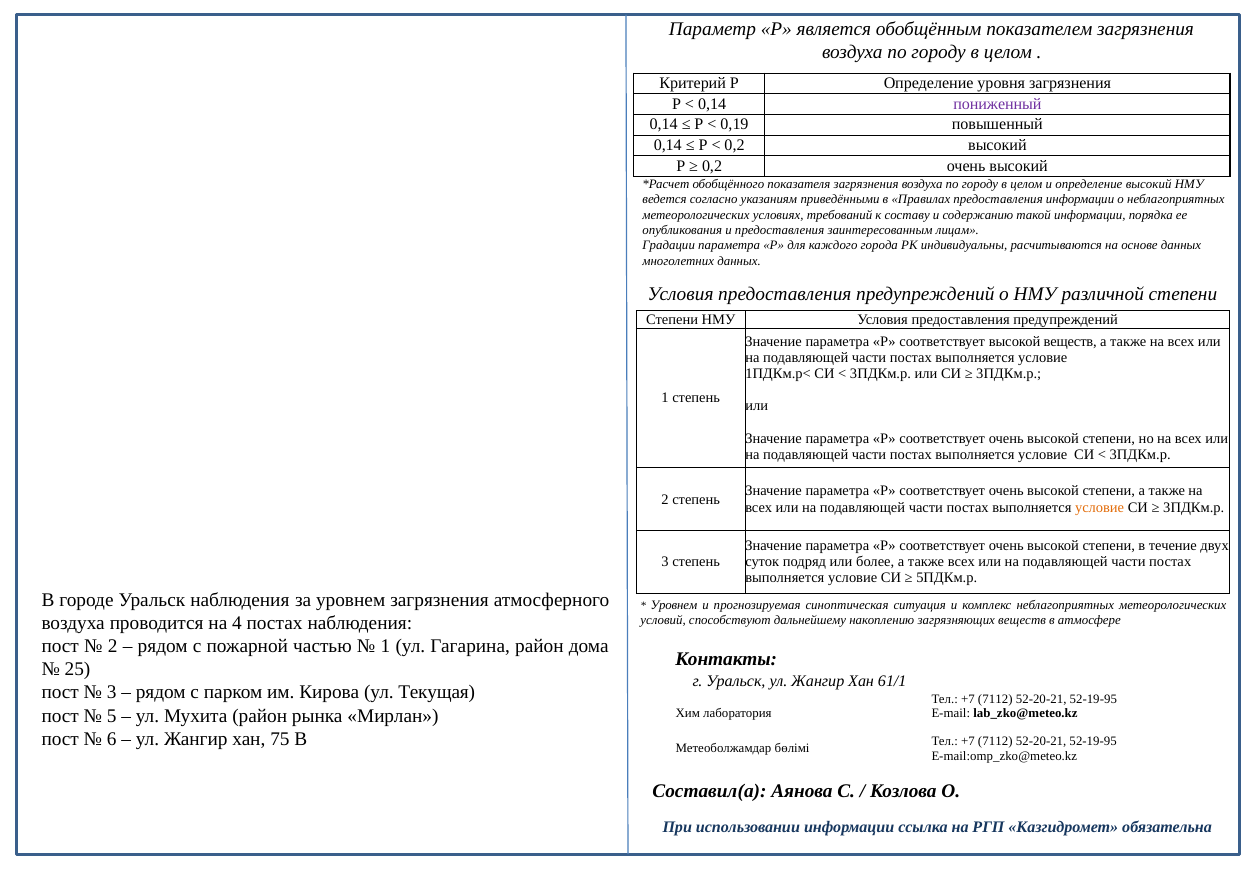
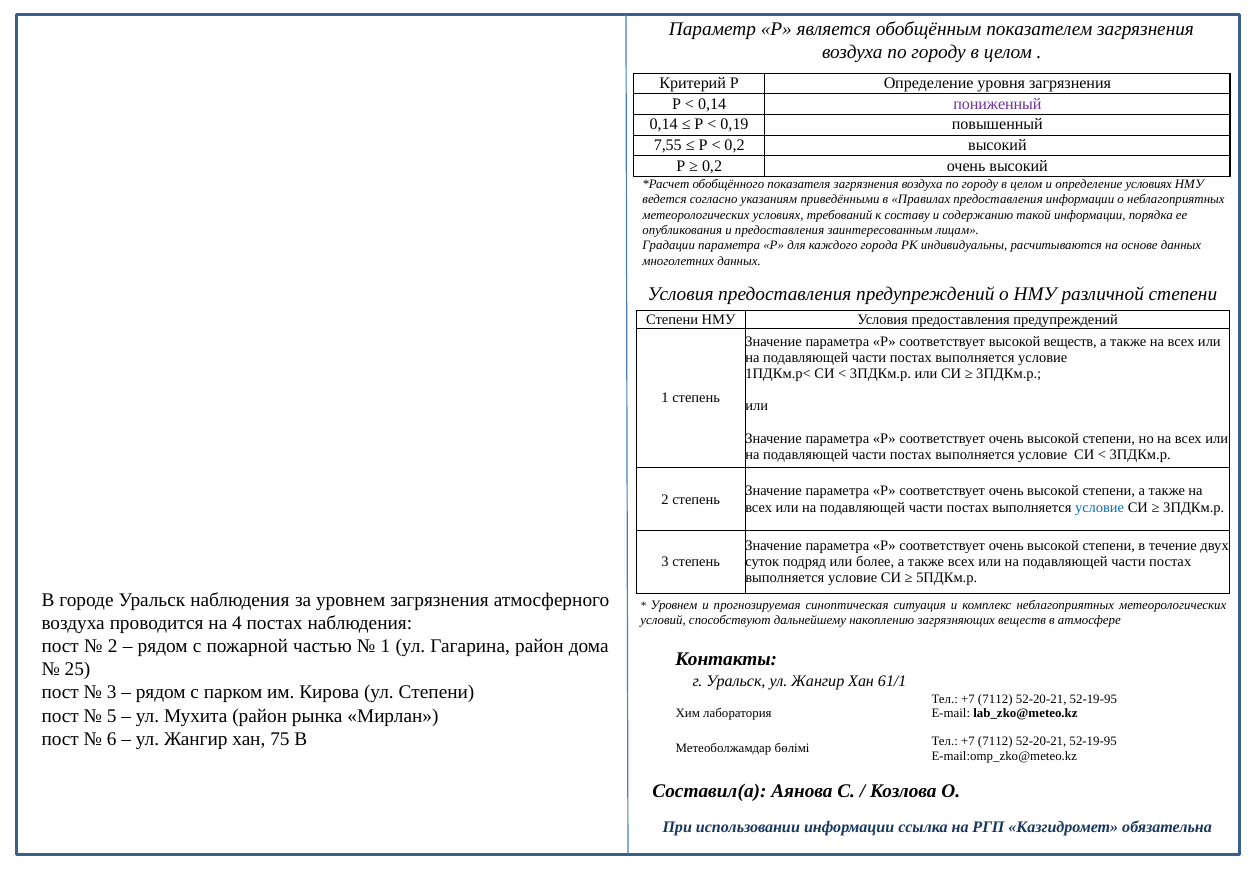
0,14 at (668, 145): 0,14 -> 7,55
определение высокий: высокий -> условиях
условие at (1100, 508) colour: orange -> blue
ул Текущая: Текущая -> Степени
